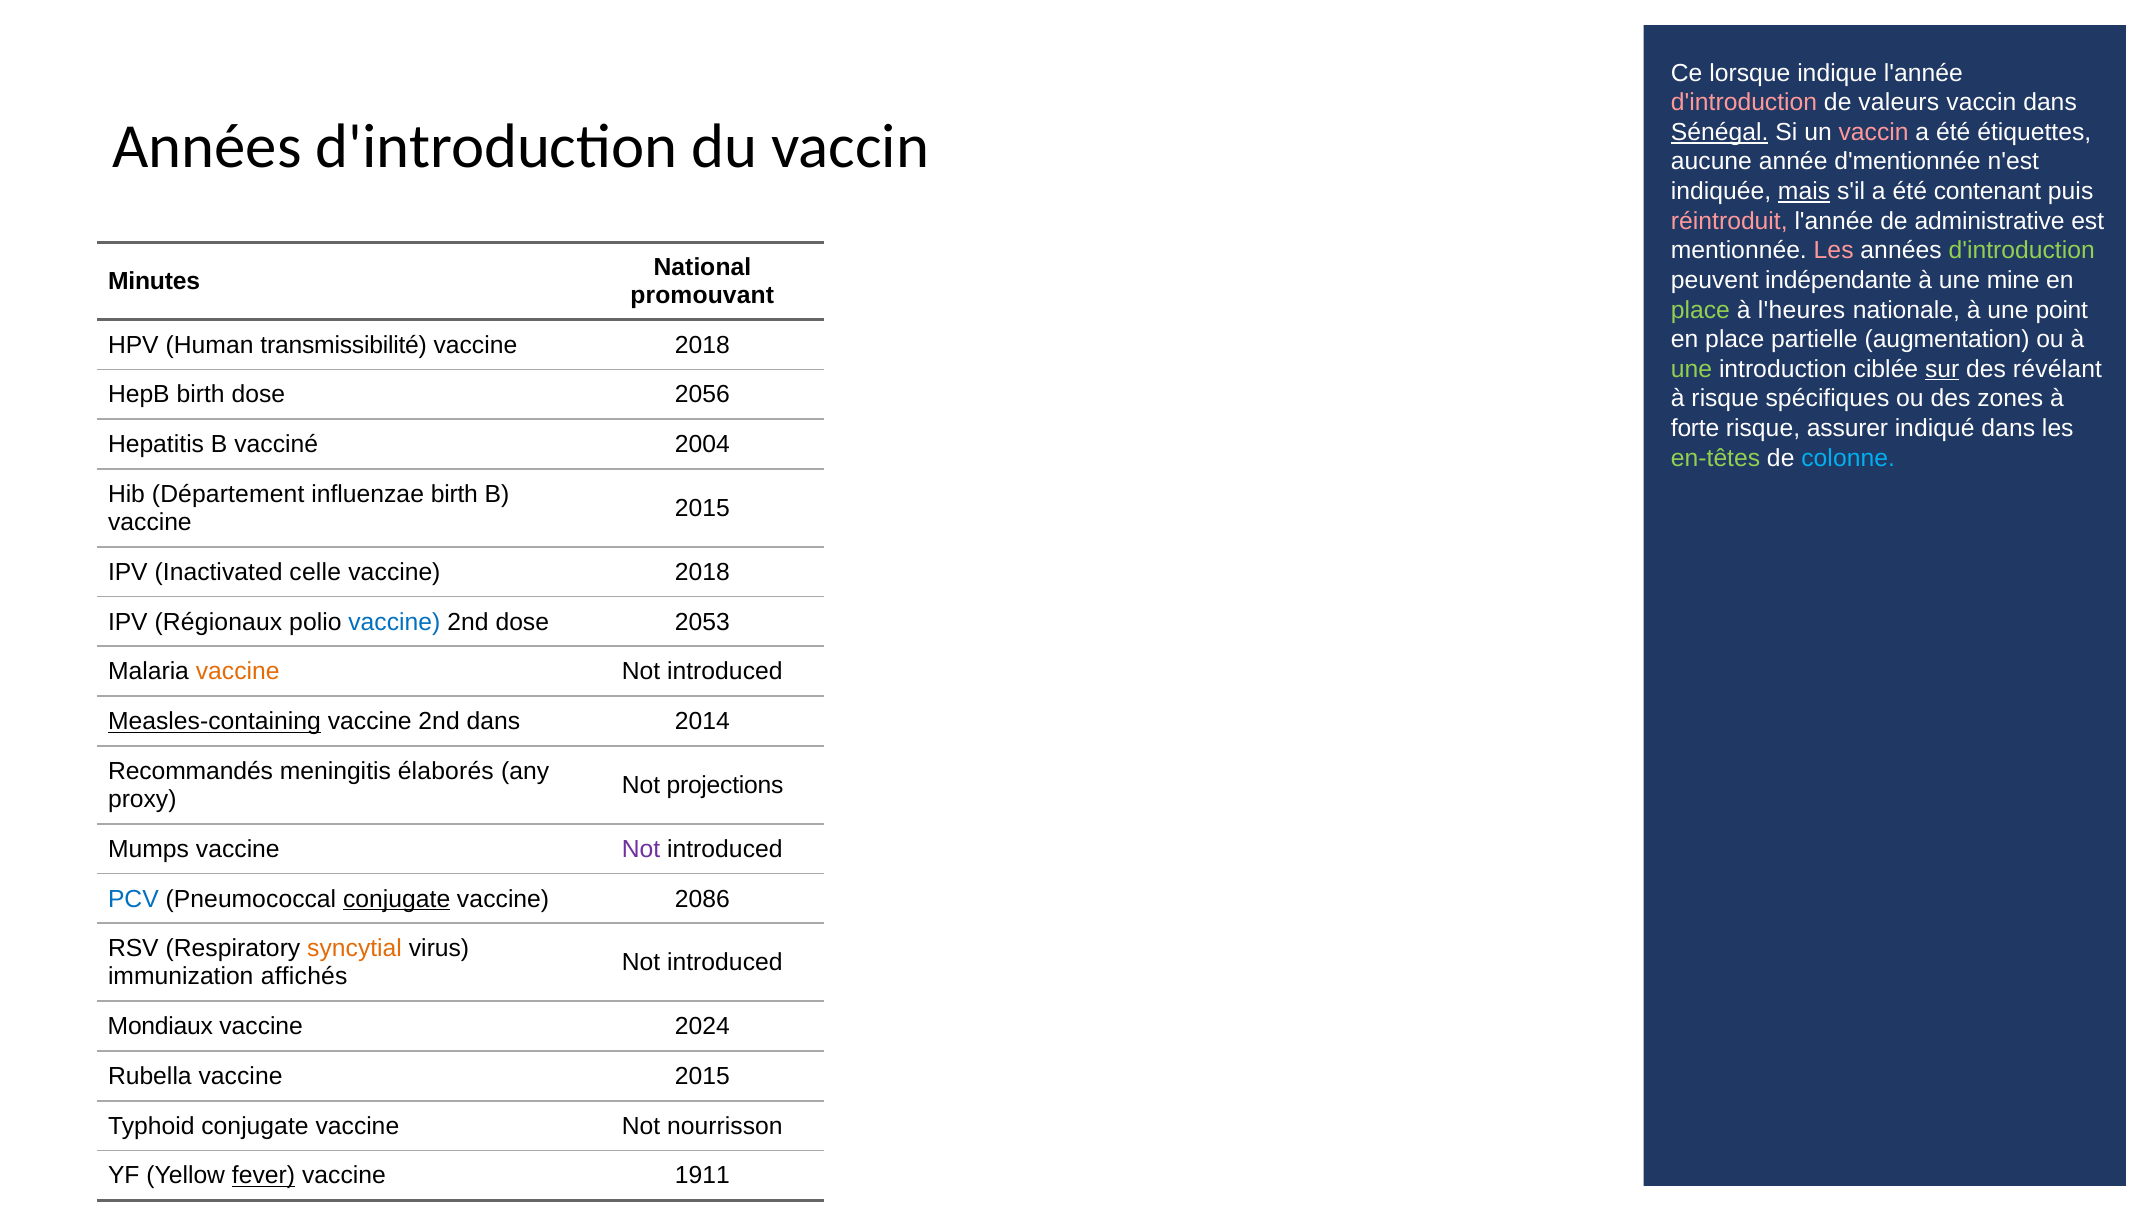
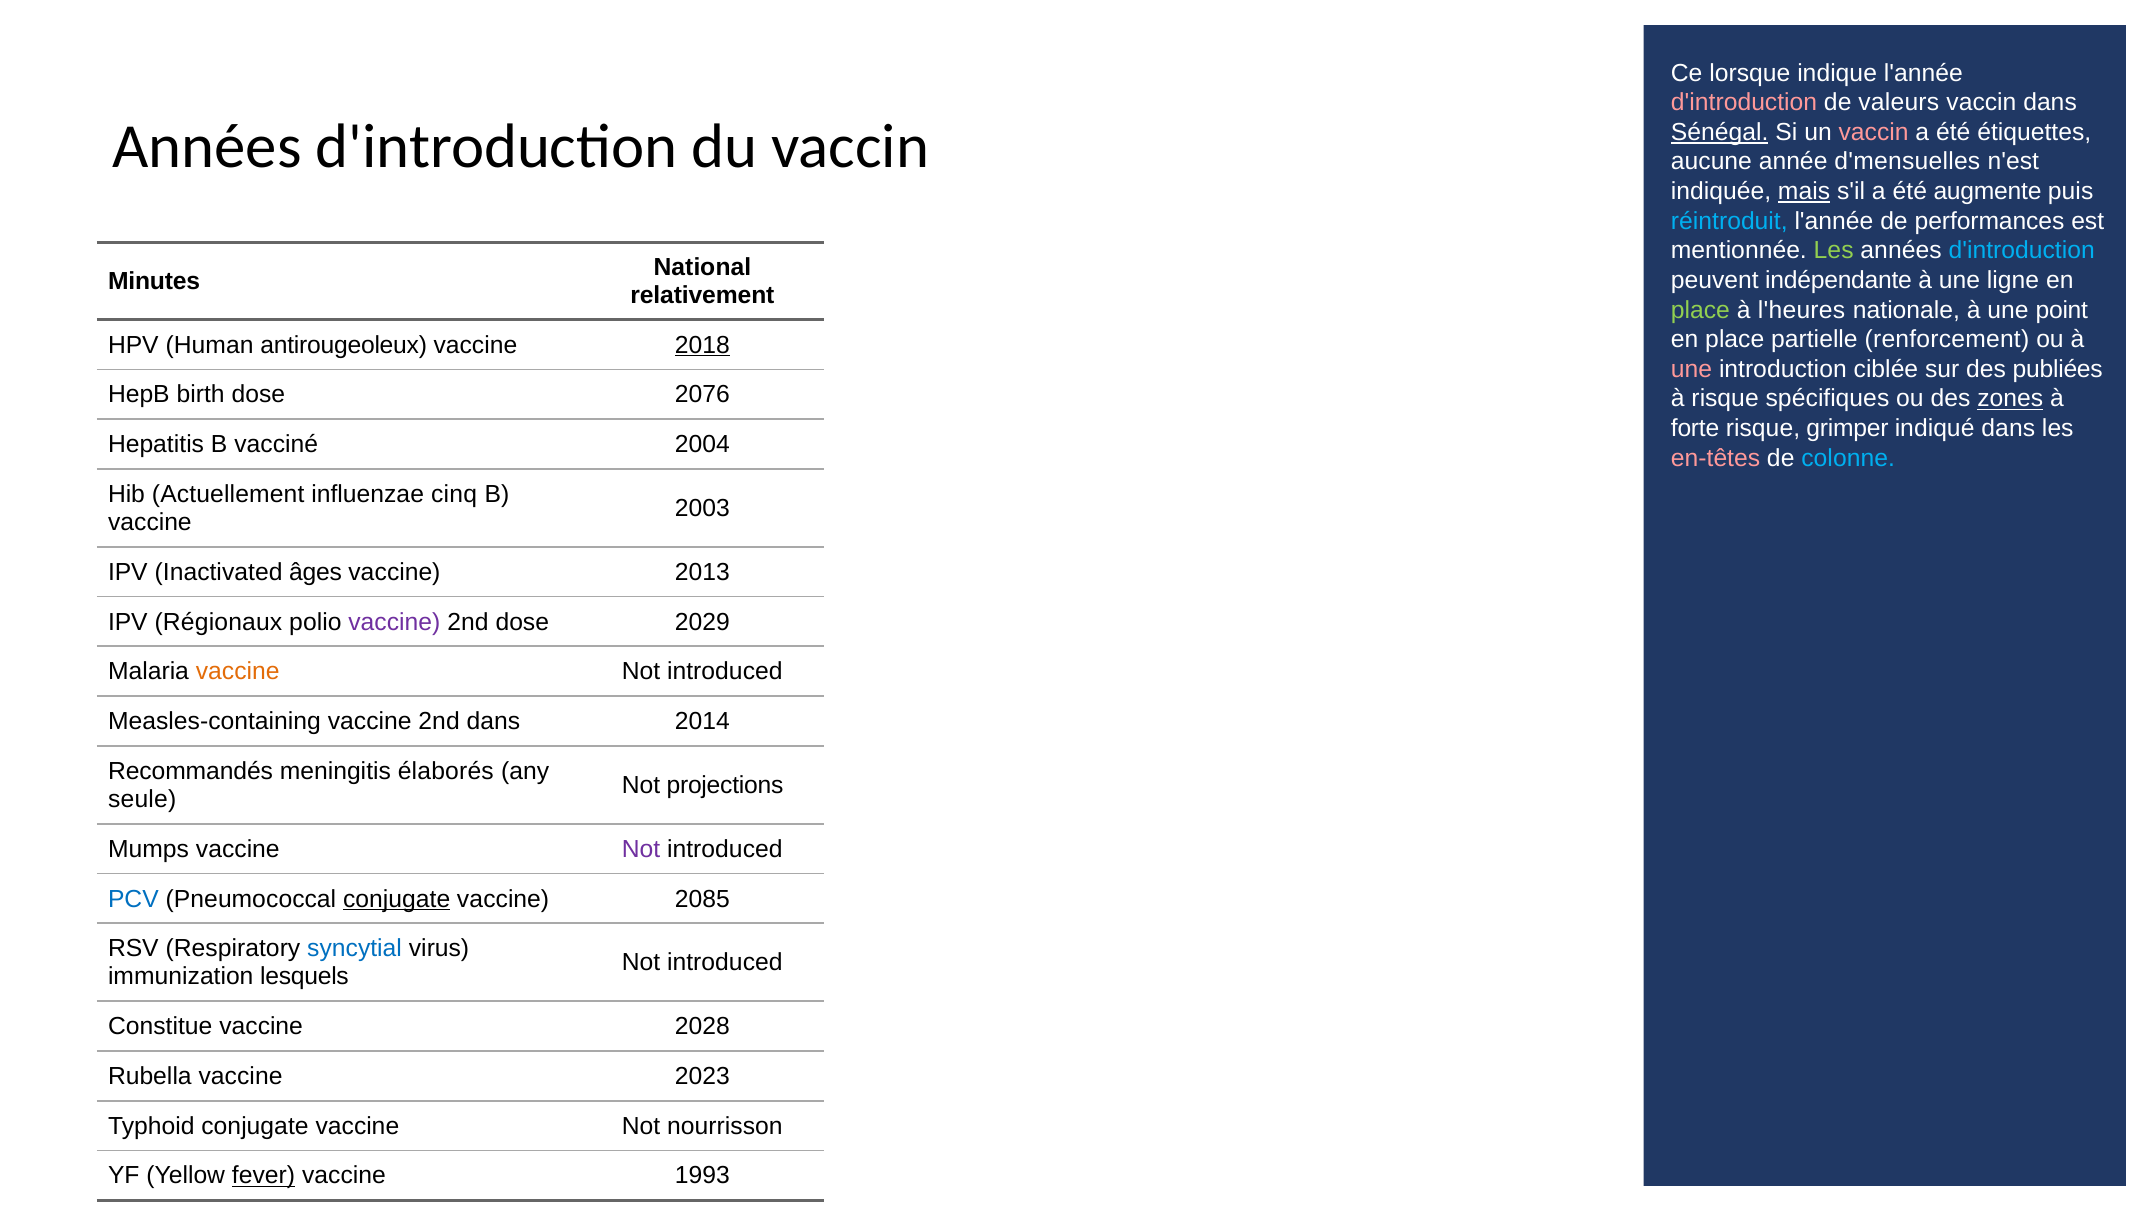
d'mentionnée: d'mentionnée -> d'mensuelles
contenant: contenant -> augmente
réintroduit colour: pink -> light blue
administrative: administrative -> performances
Les at (1834, 251) colour: pink -> light green
d'introduction at (2022, 251) colour: light green -> light blue
mine: mine -> ligne
promouvant: promouvant -> relativement
augmentation: augmentation -> renforcement
transmissibilité: transmissibilité -> antirougeoleux
2018 at (702, 345) underline: none -> present
une at (1692, 369) colour: light green -> pink
sur underline: present -> none
révélant: révélant -> publiées
2056: 2056 -> 2076
zones underline: none -> present
assurer: assurer -> grimper
en-têtes colour: light green -> pink
Département: Département -> Actuellement
influenzae birth: birth -> cinq
2015 at (702, 508): 2015 -> 2003
celle: celle -> âges
2018 at (702, 572): 2018 -> 2013
vaccine at (394, 622) colour: blue -> purple
2053: 2053 -> 2029
Measles-containing underline: present -> none
proxy: proxy -> seule
2086: 2086 -> 2085
syncytial colour: orange -> blue
affichés: affichés -> lesquels
Mondiaux: Mondiaux -> Constitue
2024: 2024 -> 2028
Rubella vaccine 2015: 2015 -> 2023
1911: 1911 -> 1993
